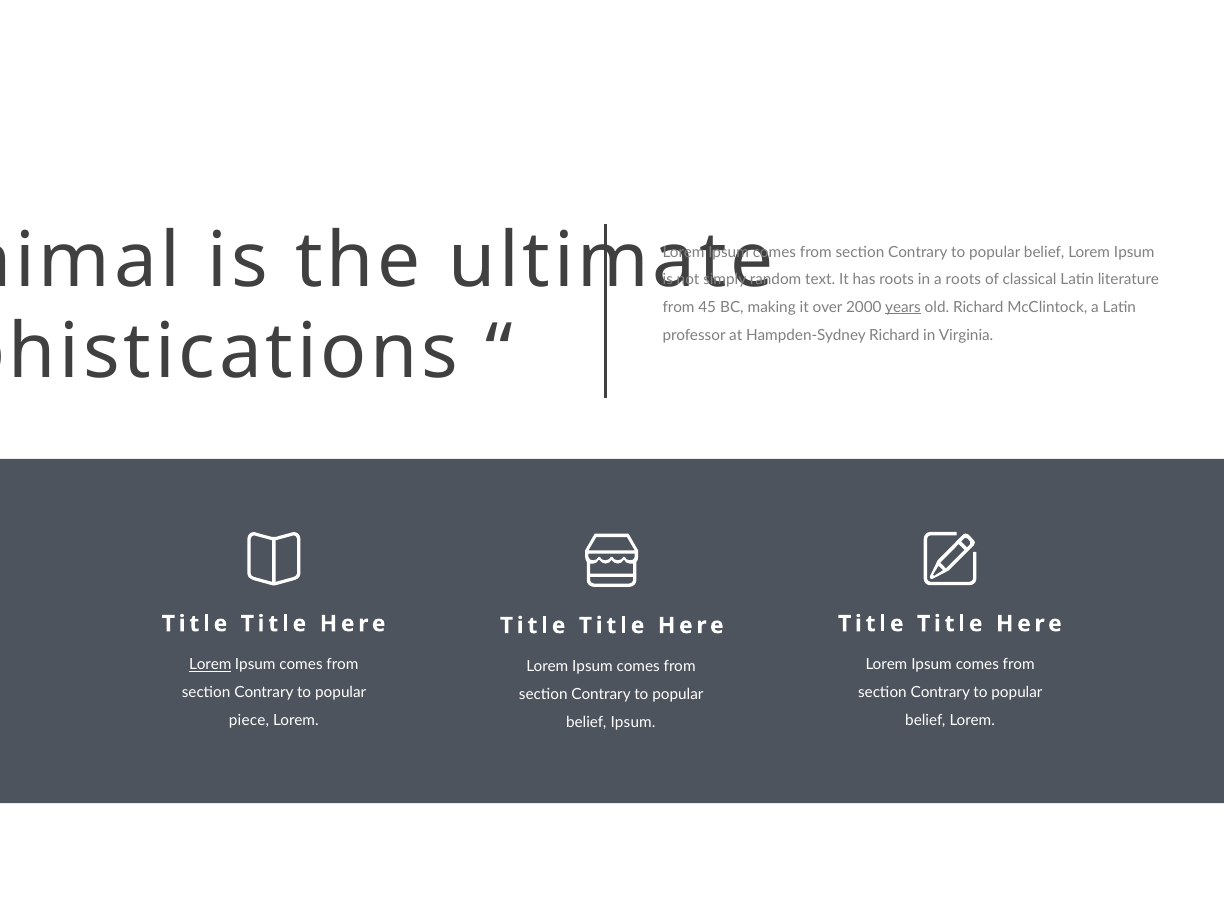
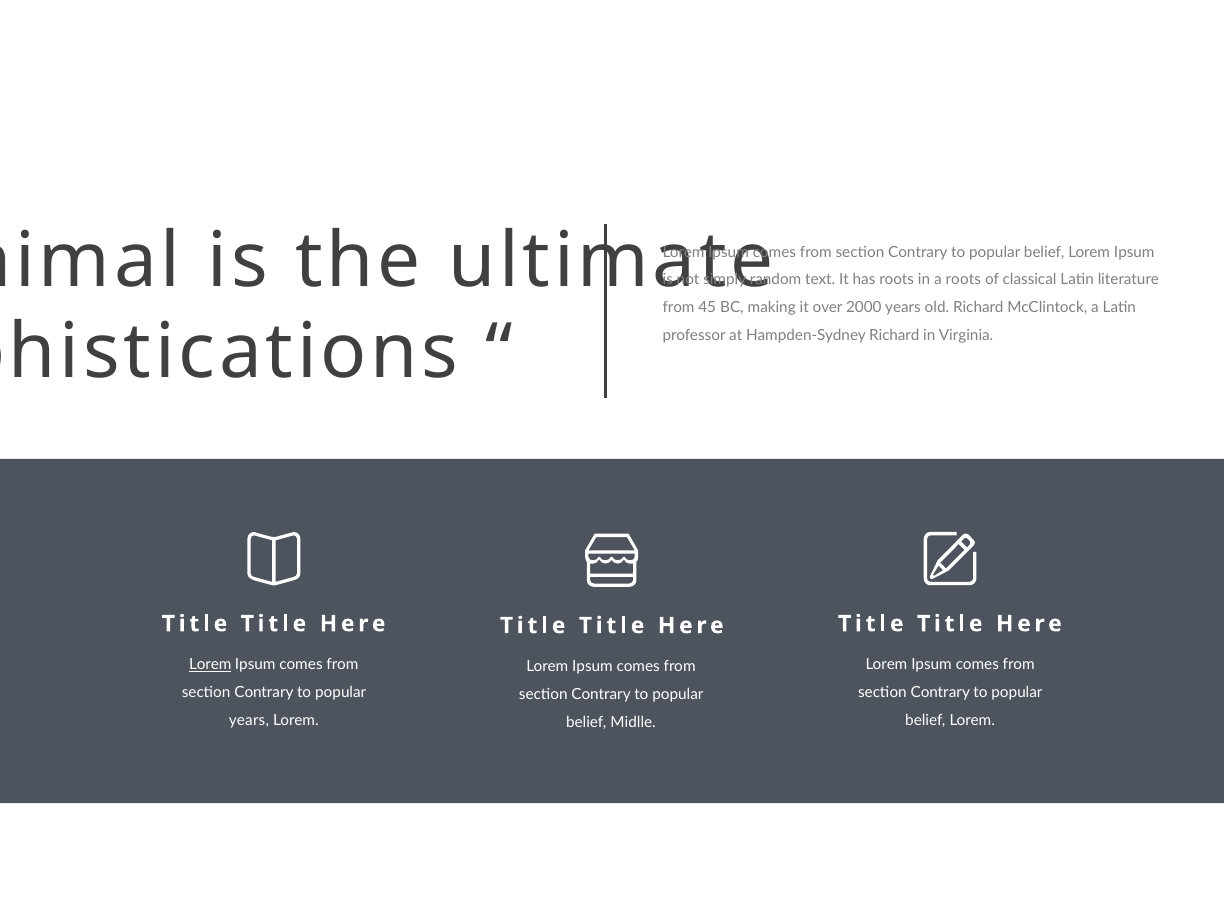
years at (903, 307) underline: present -> none
piece at (249, 720): piece -> years
belief Ipsum: Ipsum -> Midlle
